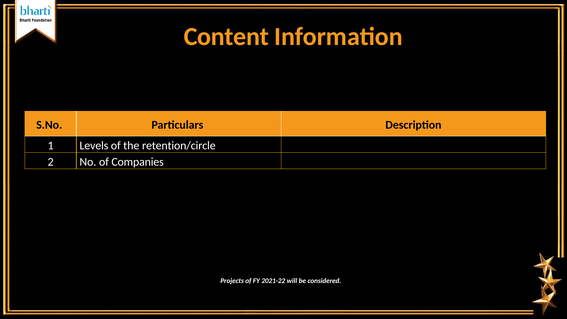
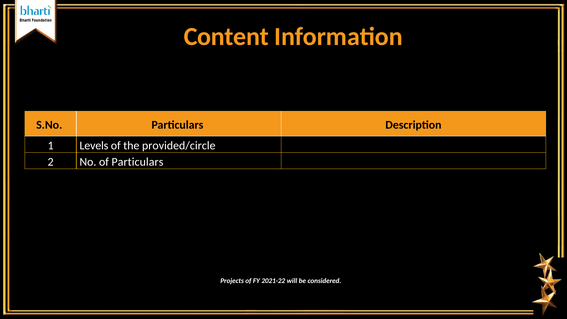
retention/circle: retention/circle -> provided/circle
of Companies: Companies -> Particulars
